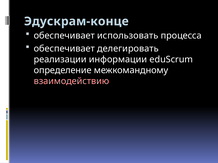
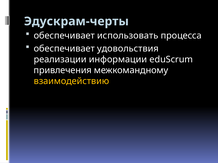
Эдускрам-конце: Эдускрам-конце -> Эдускрам-черты
делегировать: делегировать -> удовольствия
определение: определение -> привлечения
взаимодействию colour: pink -> yellow
